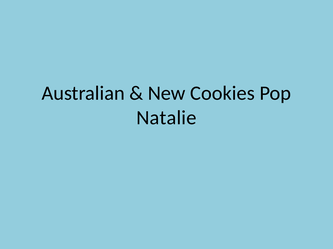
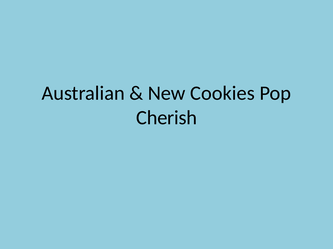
Natalie: Natalie -> Cherish
